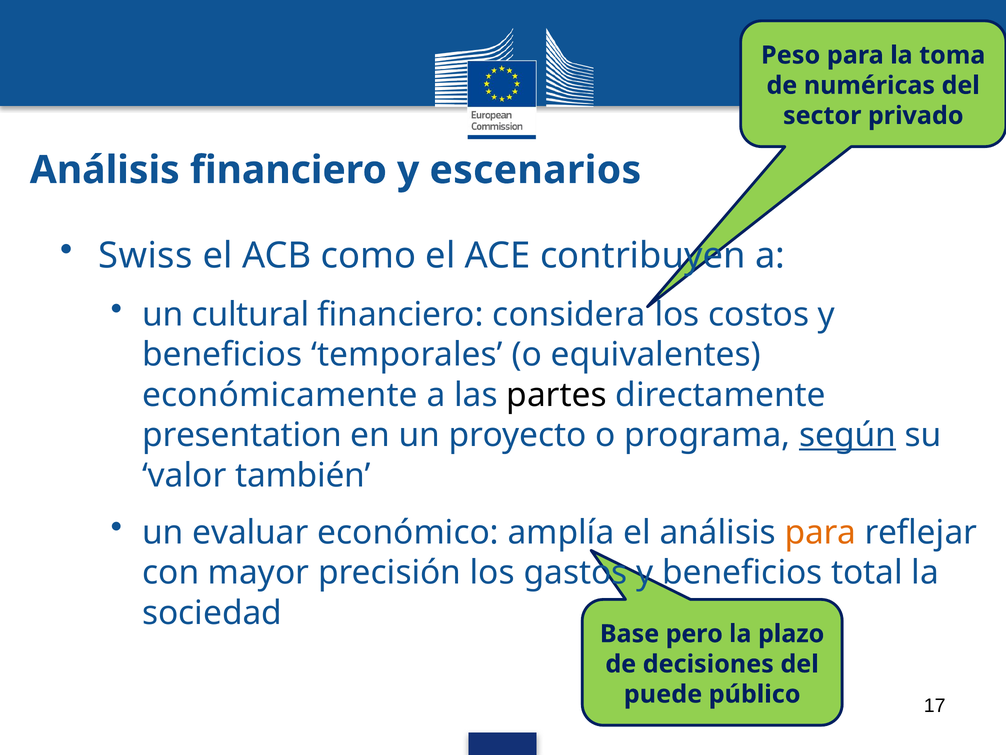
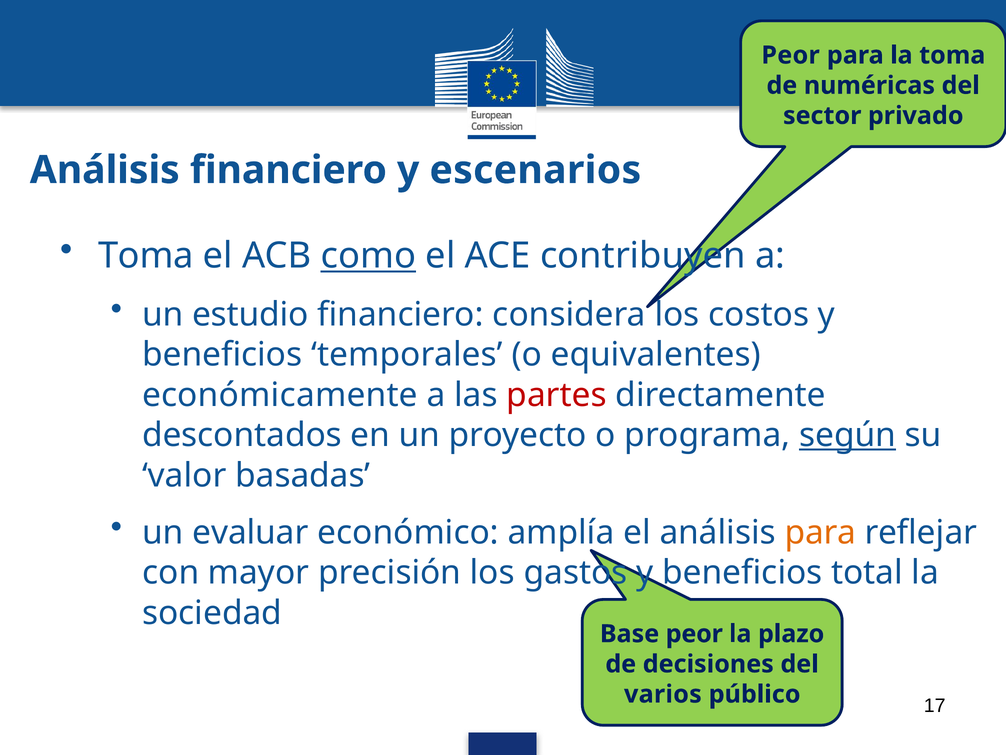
Peso at (791, 55): Peso -> Peor
Swiss at (146, 256): Swiss -> Toma
como underline: none -> present
cultural: cultural -> estudio
partes colour: black -> red
presentation: presentation -> descontados
también: también -> basadas
Base pero: pero -> peor
puede: puede -> varios
